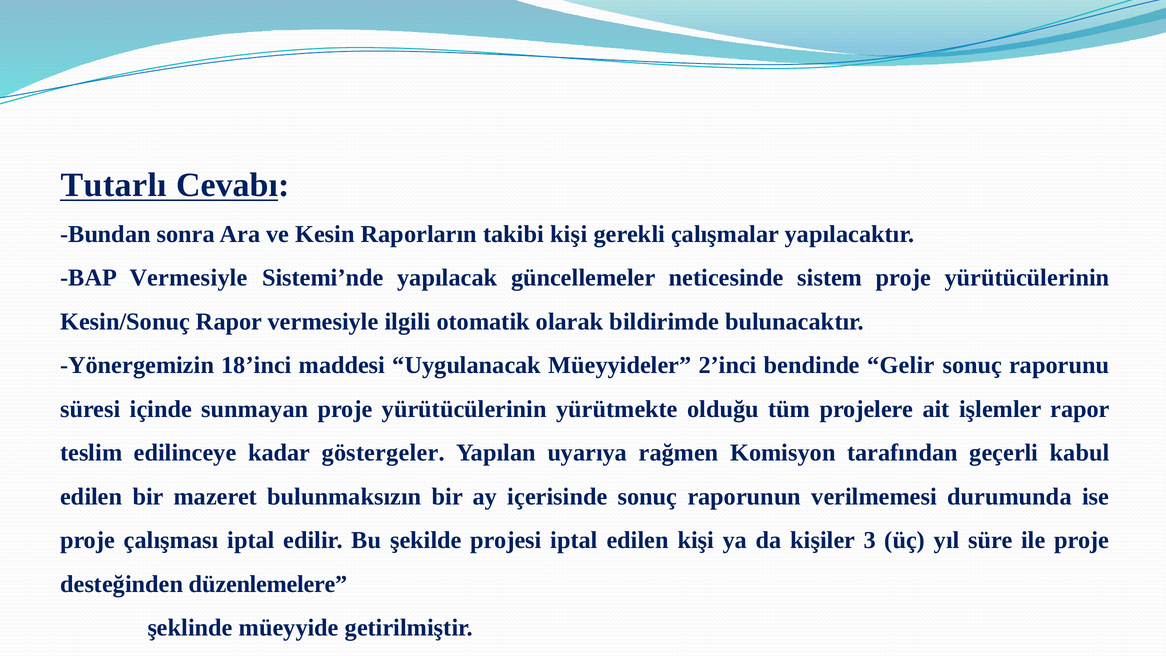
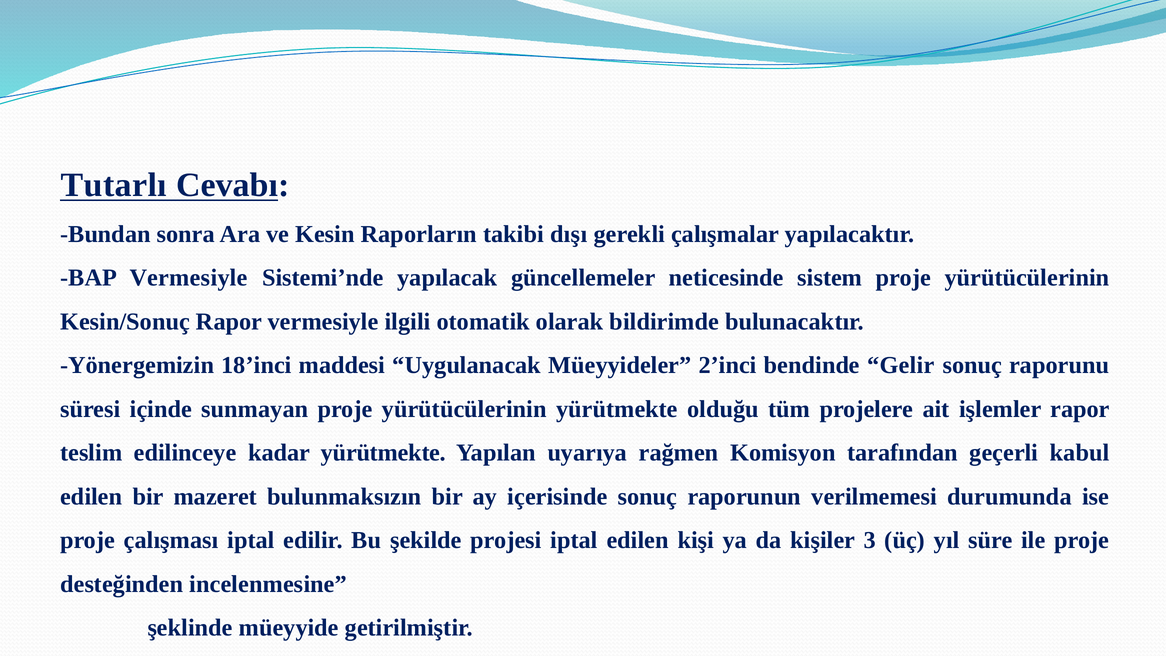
takibi kişi: kişi -> dışı
kadar göstergeler: göstergeler -> yürütmekte
düzenlemelere: düzenlemelere -> incelenmesine
